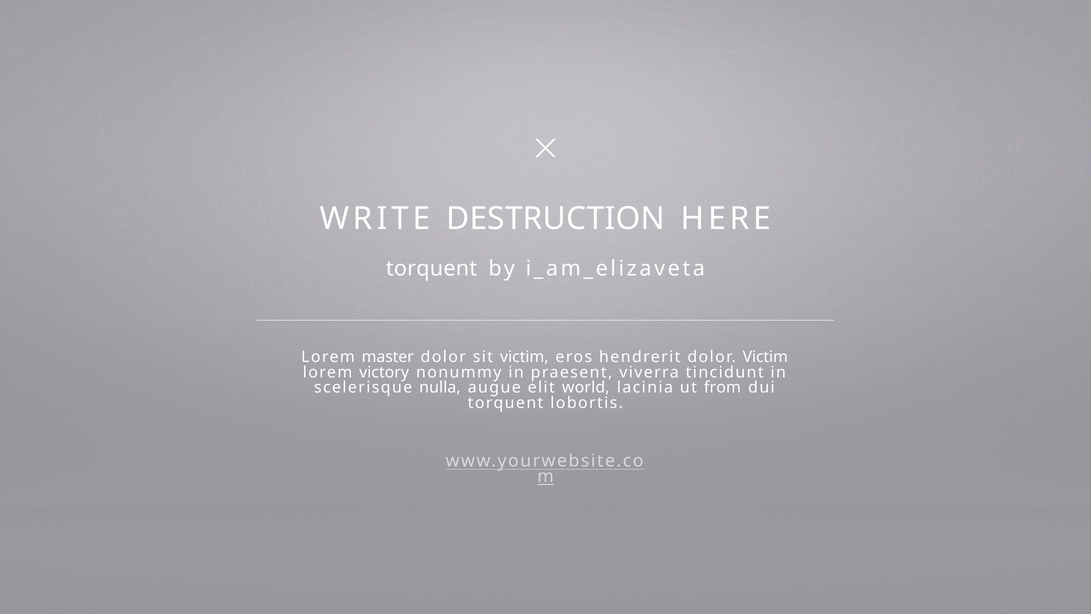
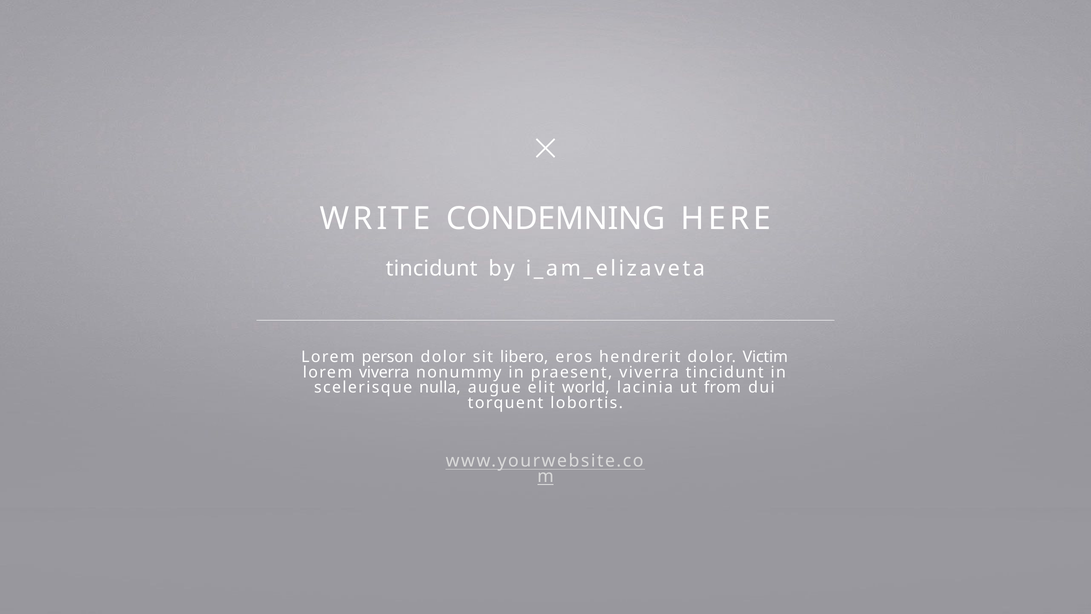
DESTRUCTION: DESTRUCTION -> CONDEMNING
torquent at (432, 269): torquent -> tincidunt
master: master -> person
sit victim: victim -> libero
lorem victory: victory -> viverra
